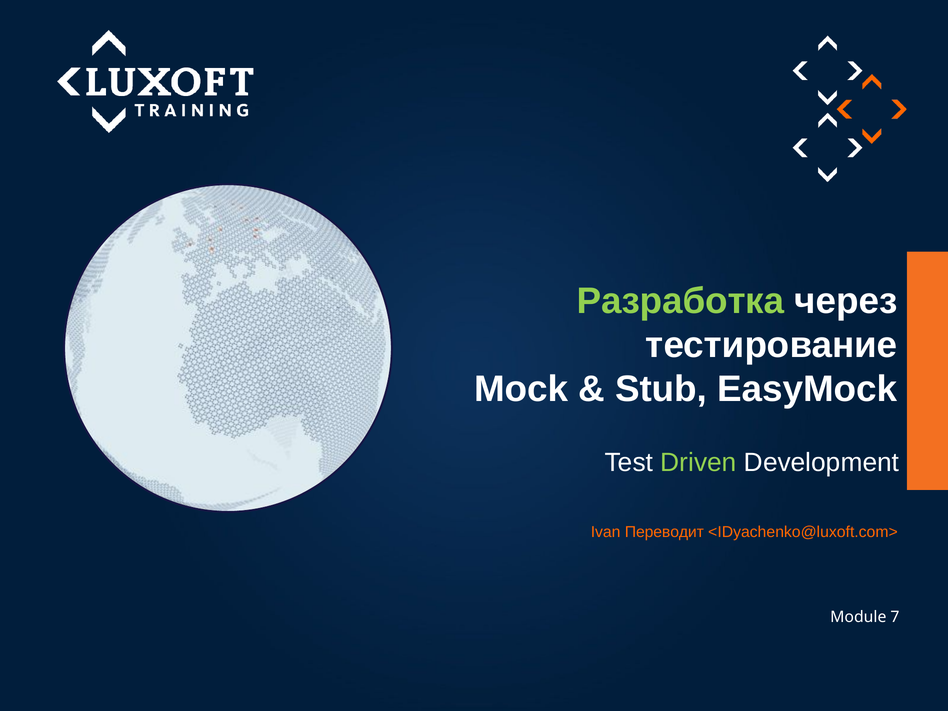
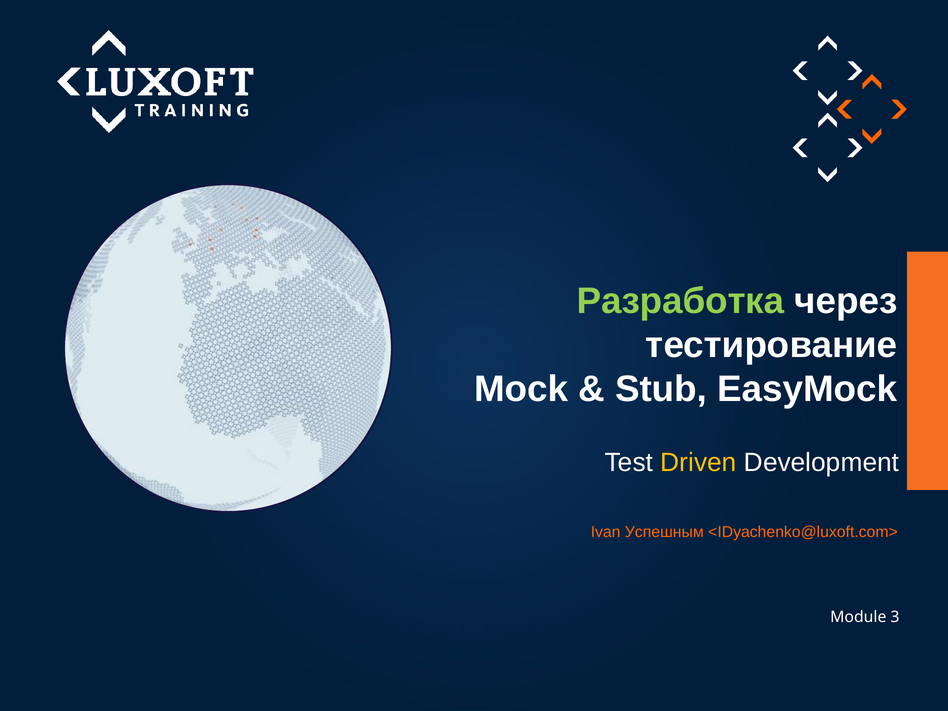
Driven colour: light green -> yellow
Переводит: Переводит -> Успешным
7: 7 -> 3
